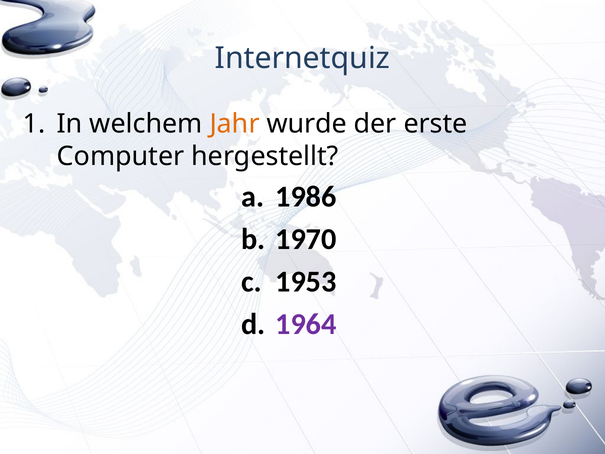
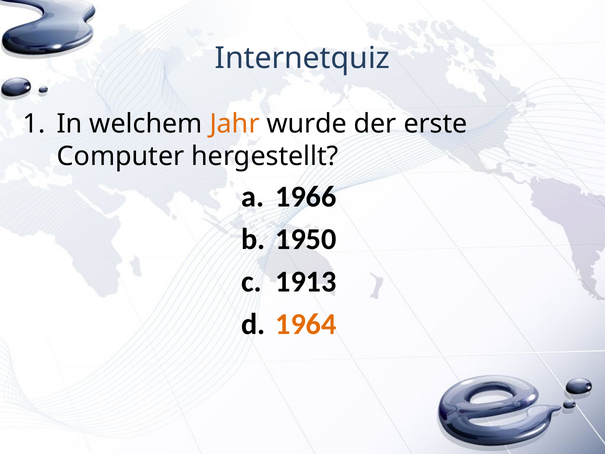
1986: 1986 -> 1966
1970: 1970 -> 1950
1953: 1953 -> 1913
1964 colour: purple -> orange
